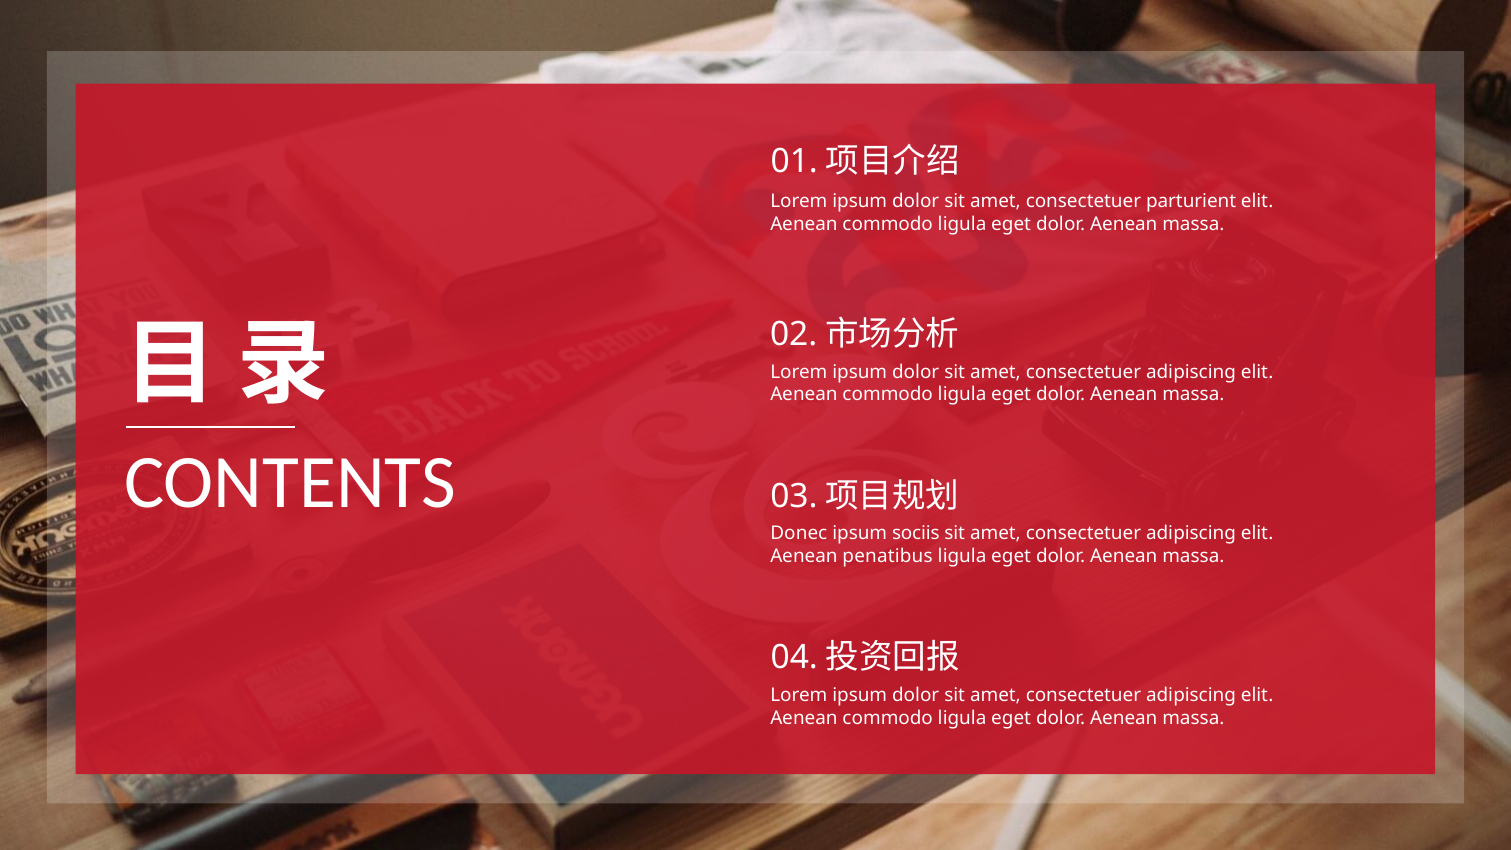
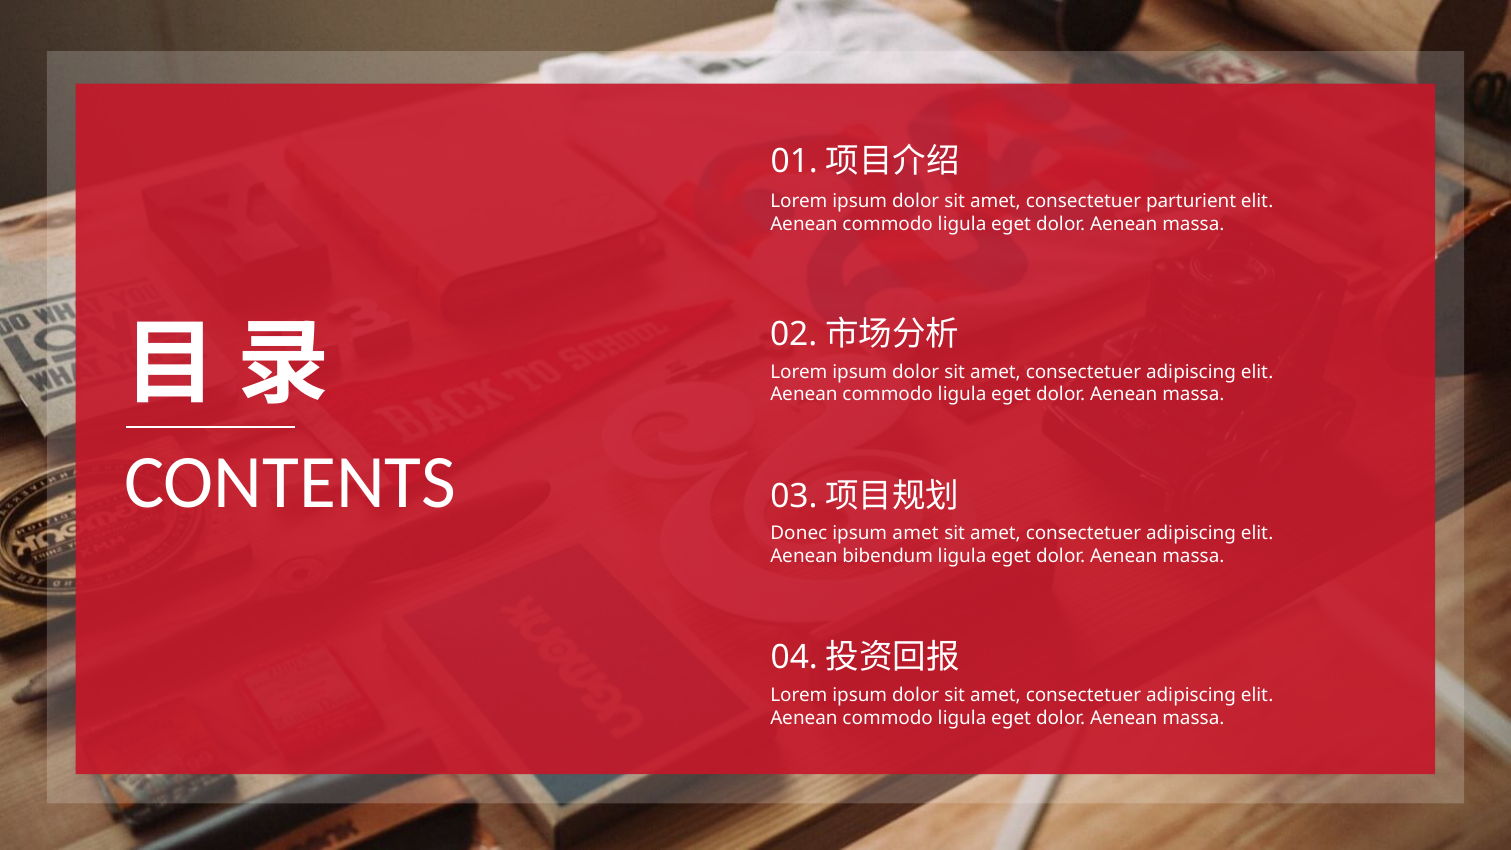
ipsum sociis: sociis -> amet
penatibus: penatibus -> bibendum
